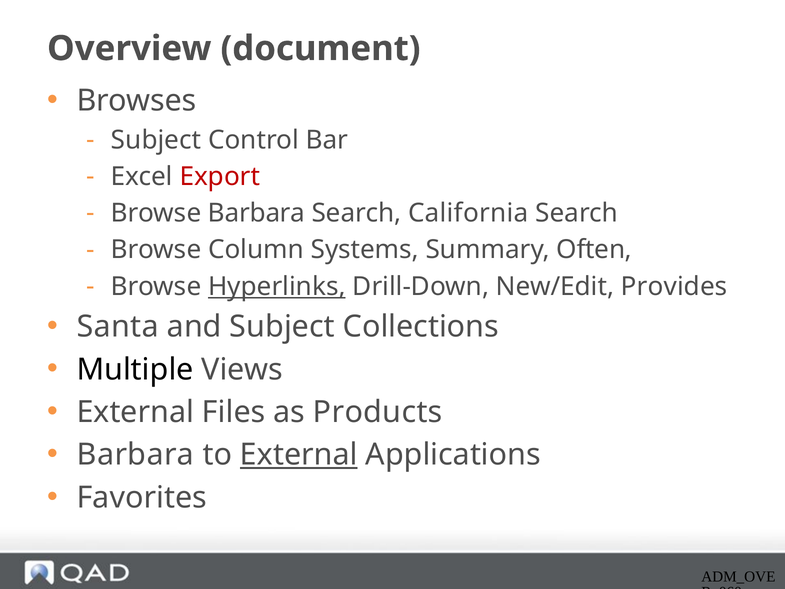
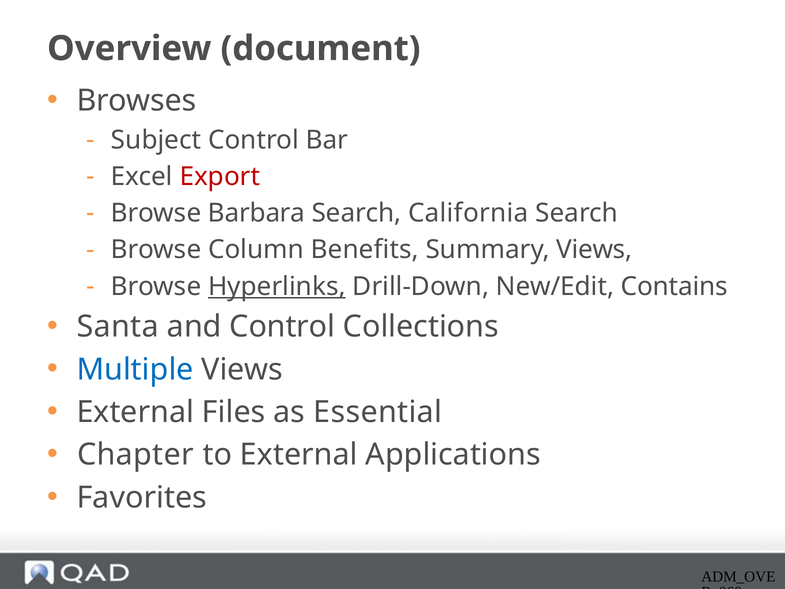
Systems: Systems -> Benefits
Summary Often: Often -> Views
Provides: Provides -> Contains
and Subject: Subject -> Control
Multiple colour: black -> blue
Products: Products -> Essential
Barbara at (136, 455): Barbara -> Chapter
External at (299, 455) underline: present -> none
